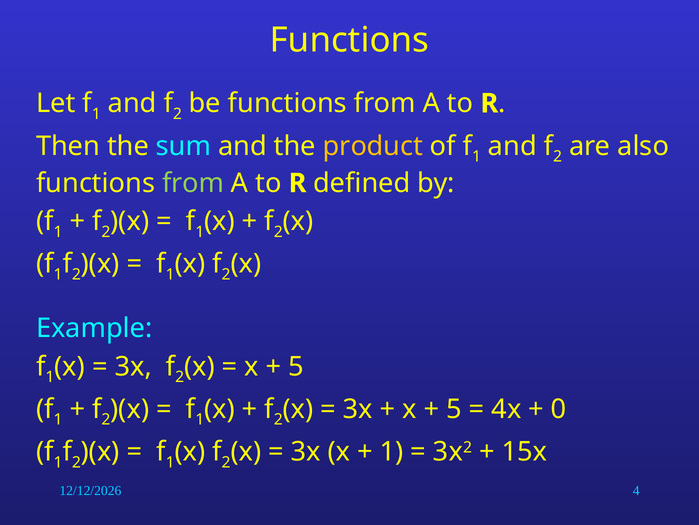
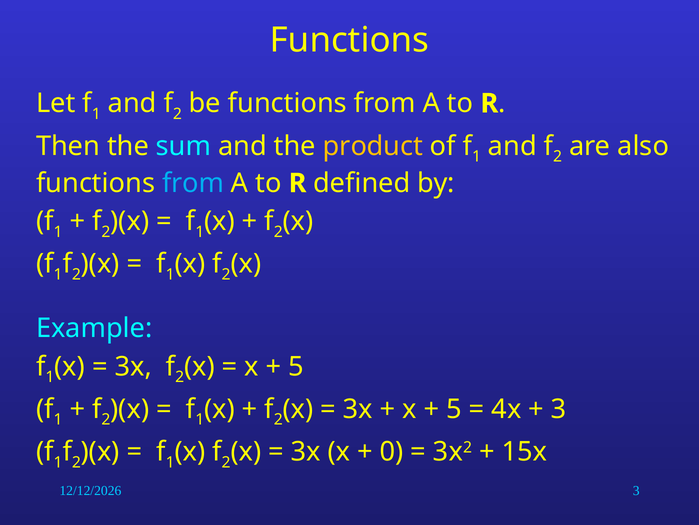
from at (193, 183) colour: light green -> light blue
0 at (559, 409): 0 -> 3
1 at (392, 451): 1 -> 0
4 at (636, 490): 4 -> 3
